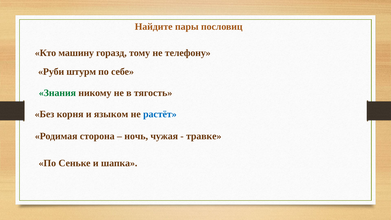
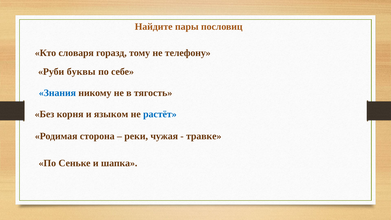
машину: машину -> словаря
штурм: штурм -> буквы
Знания colour: green -> blue
ночь: ночь -> реки
